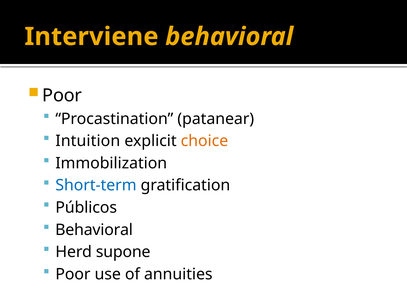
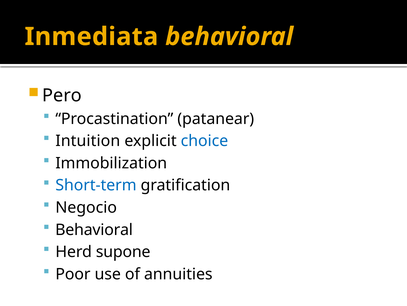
Interviene: Interviene -> Inmediata
Poor at (62, 95): Poor -> Pero
choice colour: orange -> blue
Públicos: Públicos -> Negocio
